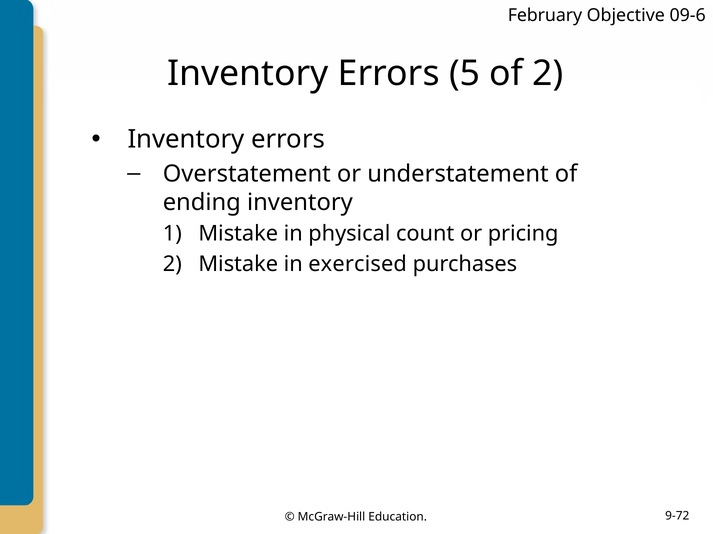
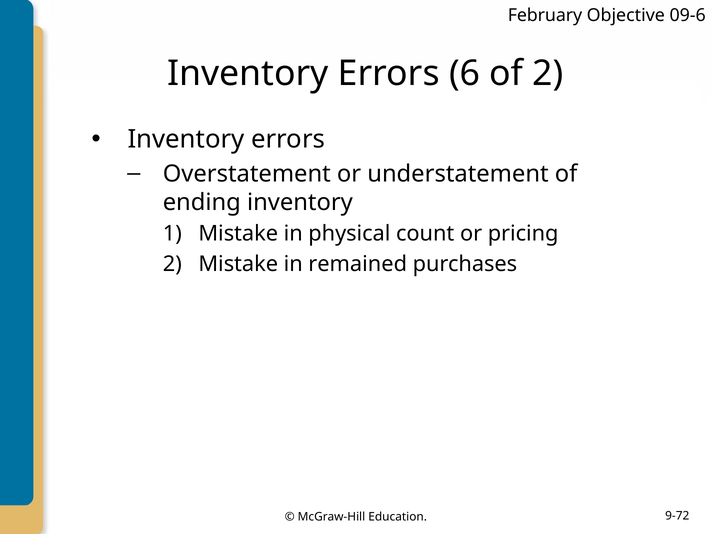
5: 5 -> 6
exercised: exercised -> remained
